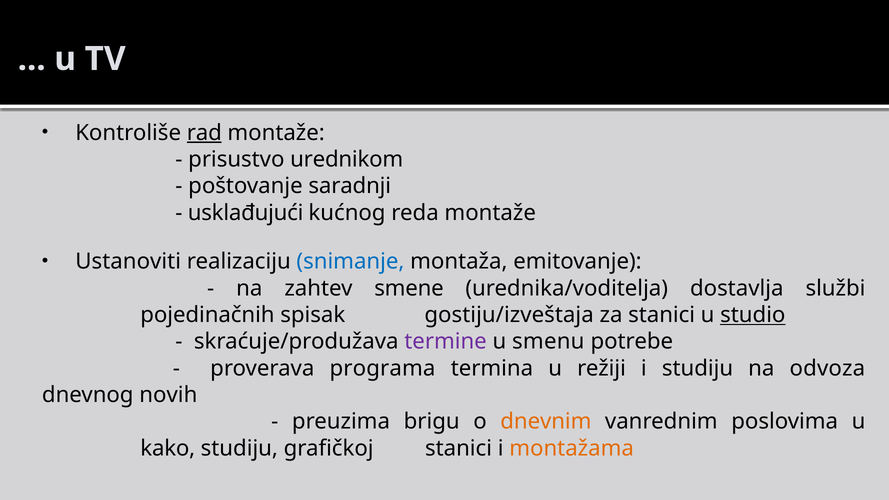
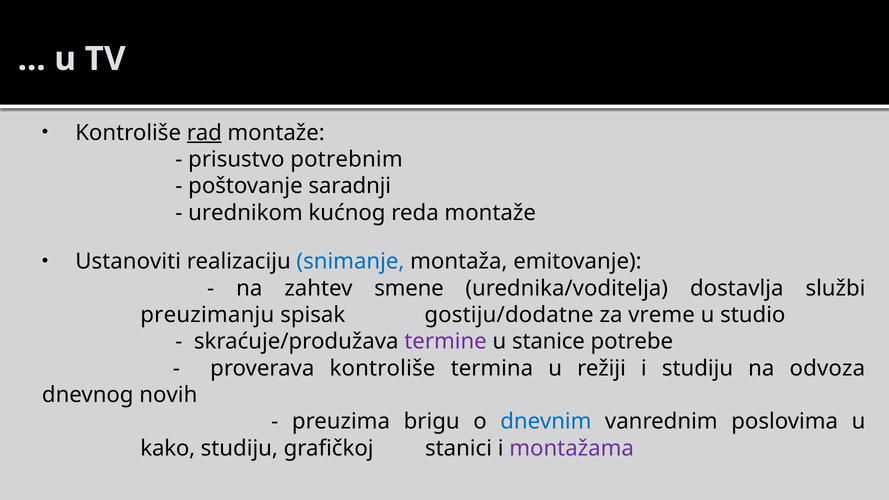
urednikom: urednikom -> potrebnim
usklađujući: usklađujući -> urednikom
pojedinačnih: pojedinačnih -> preuzimanju
gostiju/izveštaja: gostiju/izveštaja -> gostiju/dodatne
za stanici: stanici -> vreme
studio underline: present -> none
smenu: smenu -> stanice
proverava programa: programa -> kontroliše
dnevnim colour: orange -> blue
montažama colour: orange -> purple
